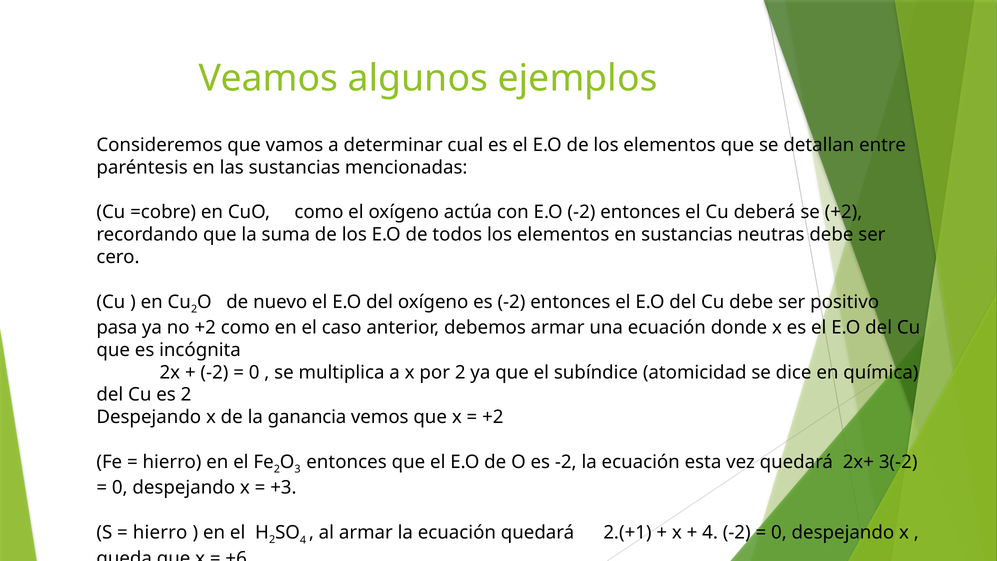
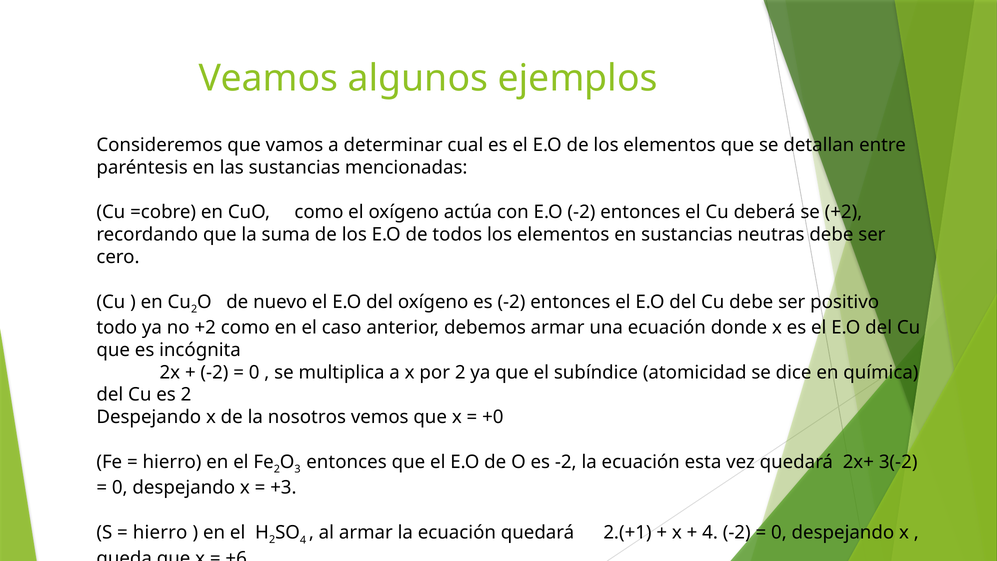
pasa: pasa -> todo
ganancia: ganancia -> nosotros
+2 at (493, 417): +2 -> +0
